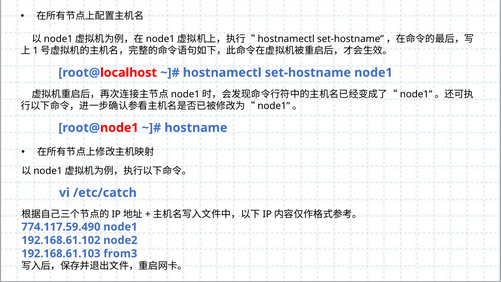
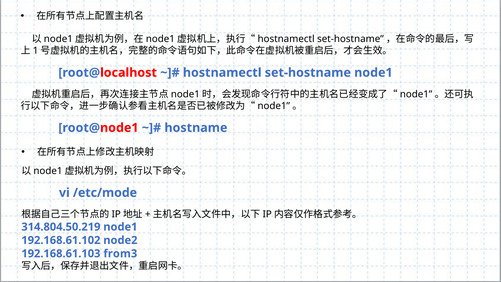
/etc/catch: /etc/catch -> /etc/mode
774.117.59.490: 774.117.59.490 -> 314.804.50.219
